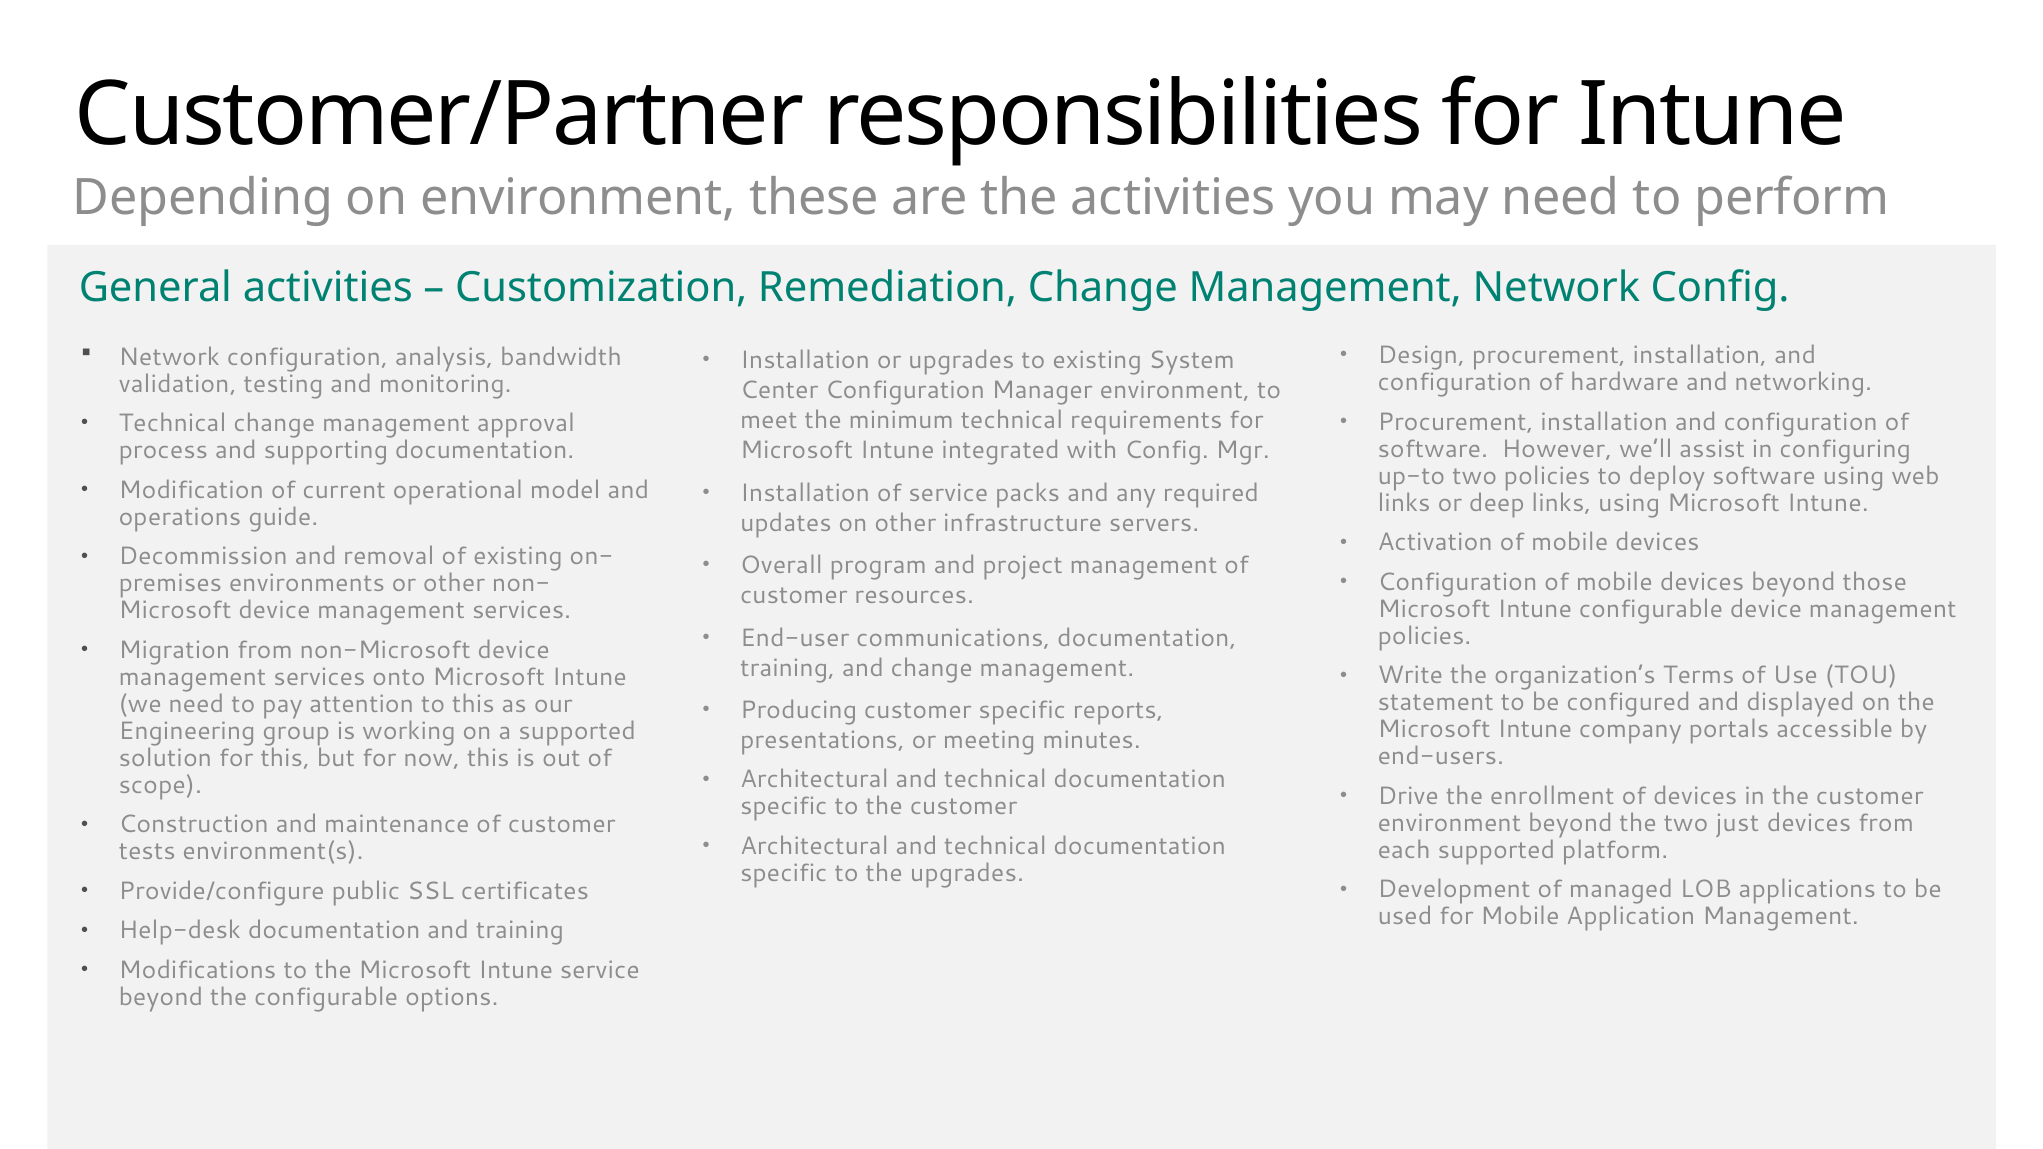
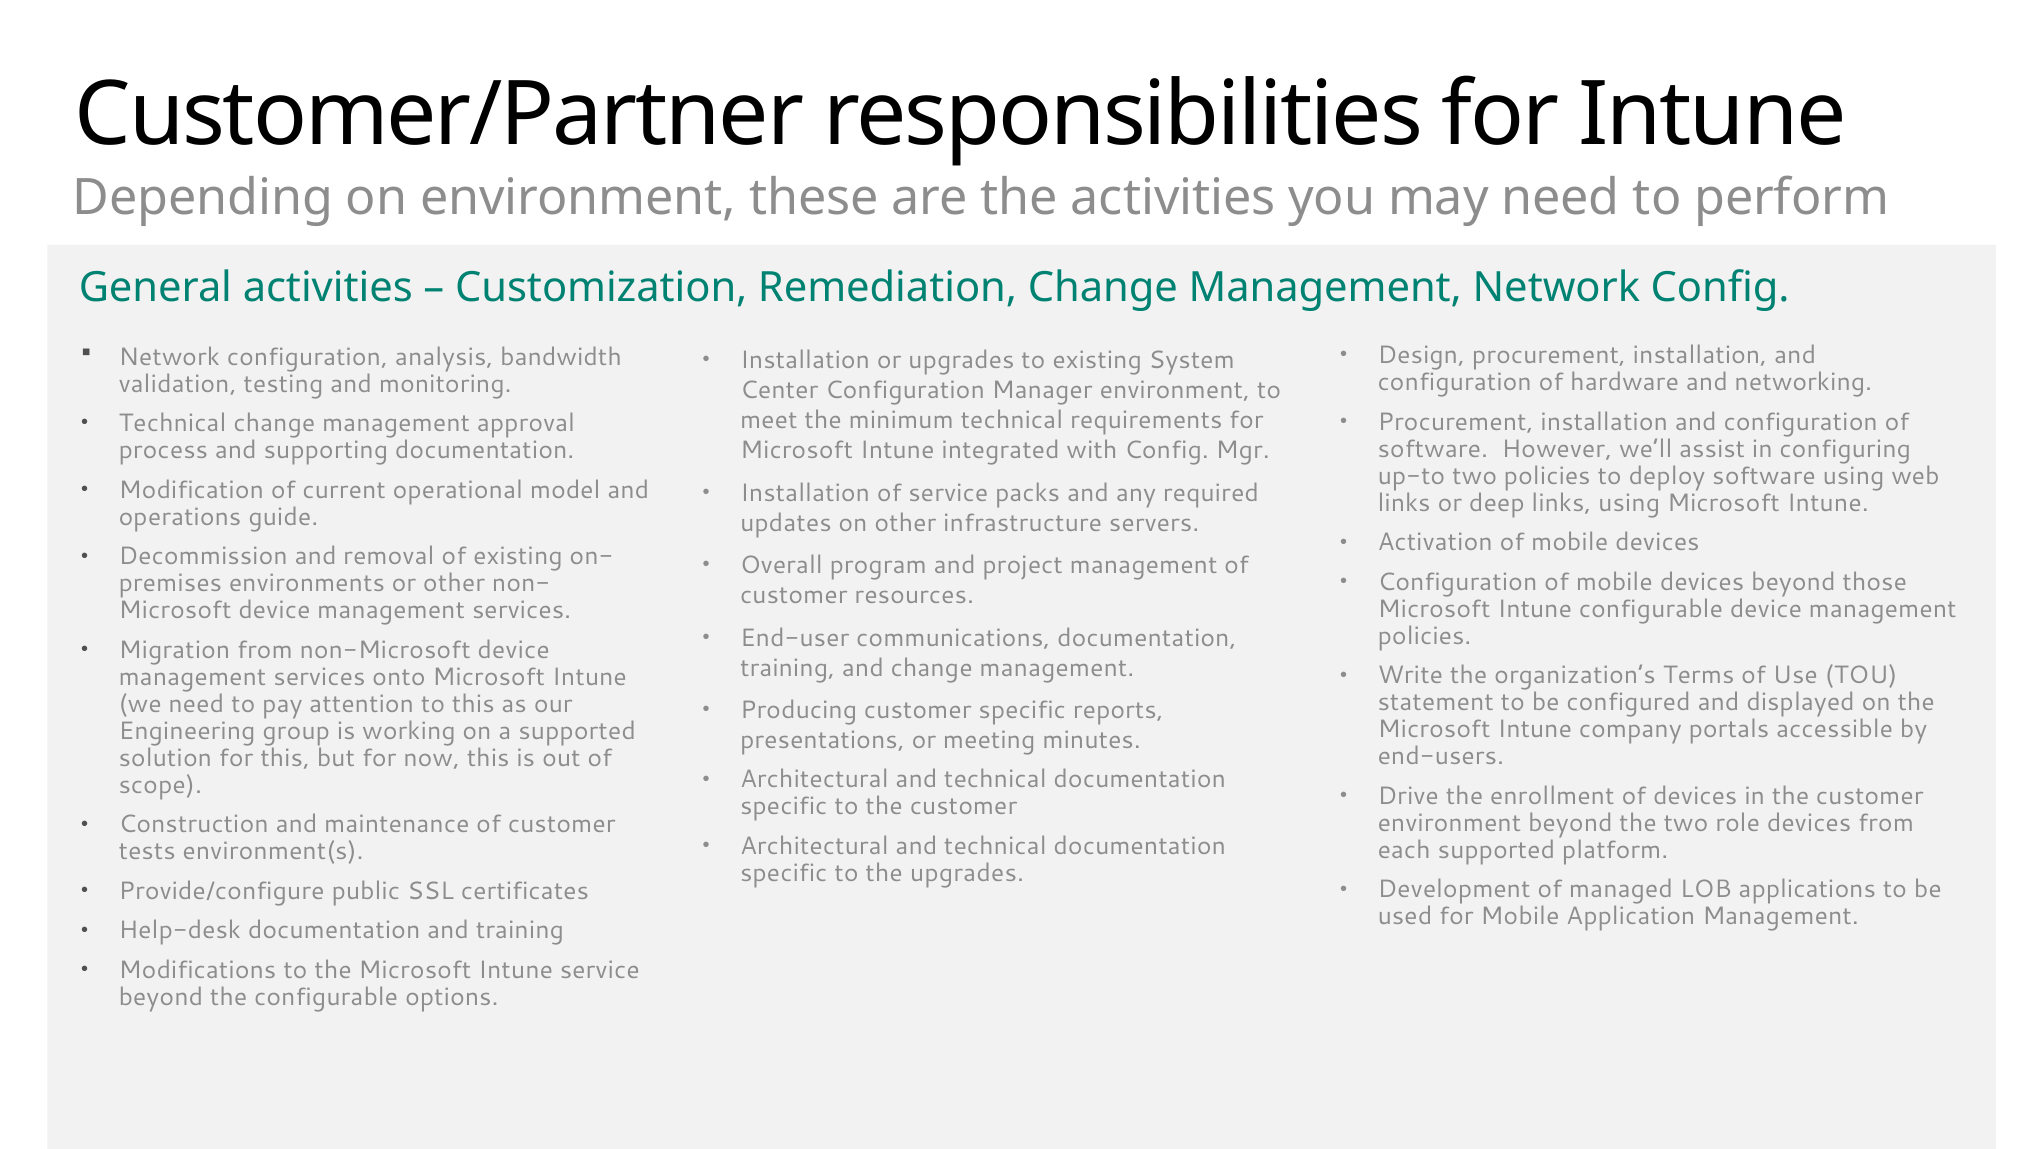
just: just -> role
